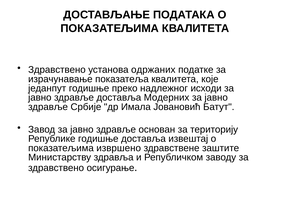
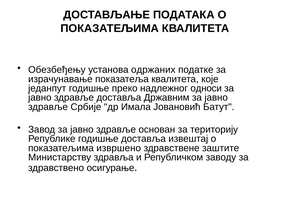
Здравствено at (57, 70): Здравствено -> Обезбеђењу
исходи: исходи -> односи
Модерних: Модерних -> Државним
